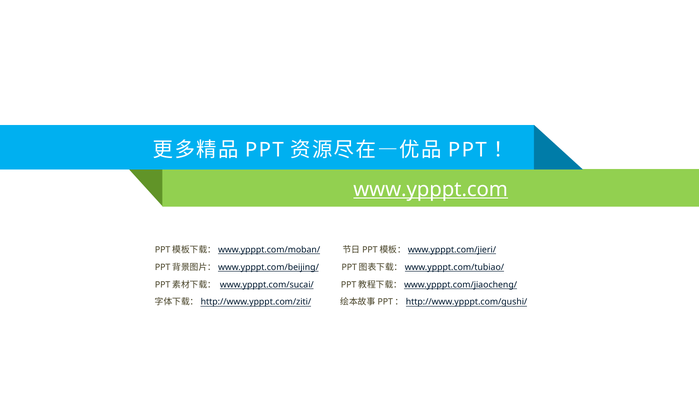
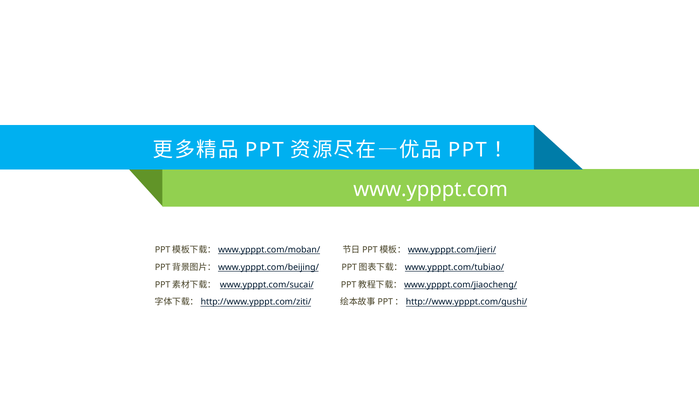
www.ypppt.com underline: present -> none
